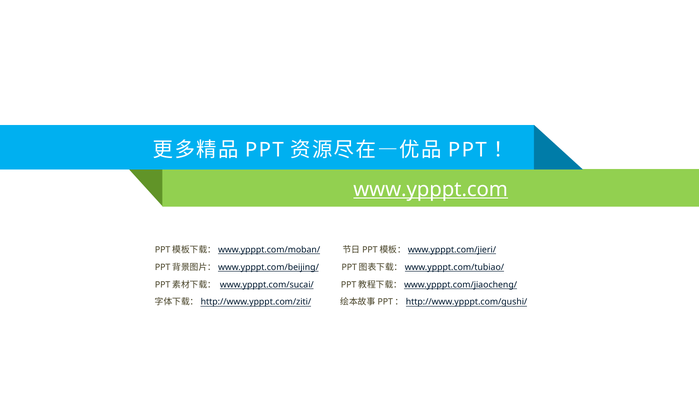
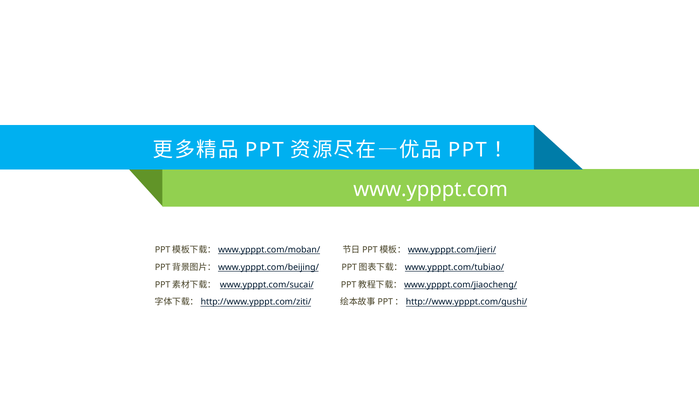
www.ypppt.com underline: present -> none
